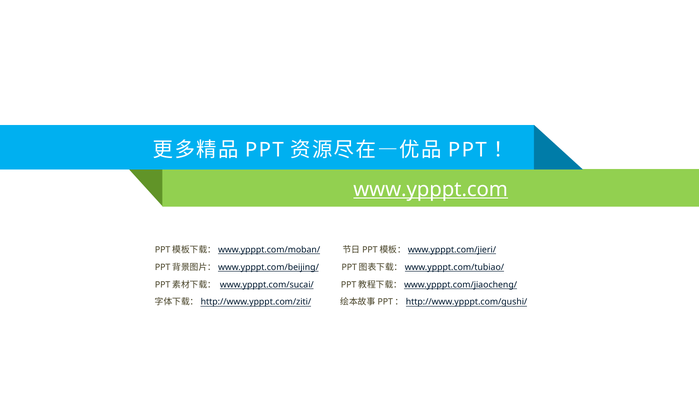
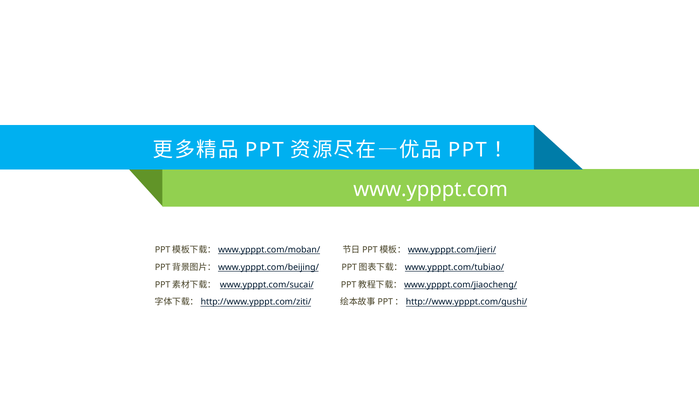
www.ypppt.com underline: present -> none
